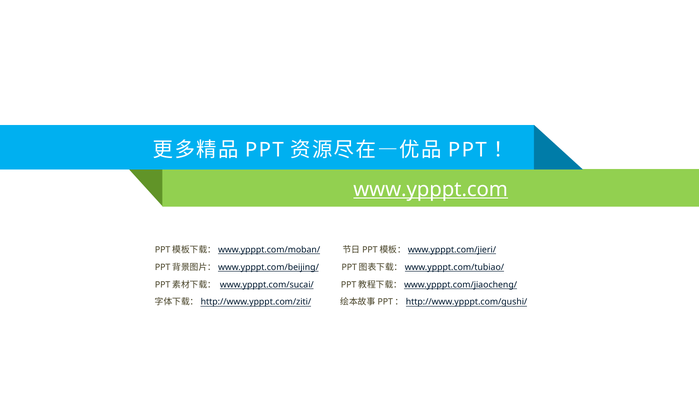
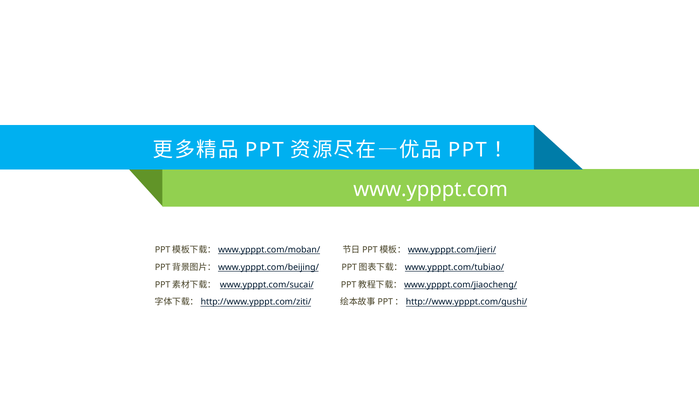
www.ypppt.com underline: present -> none
